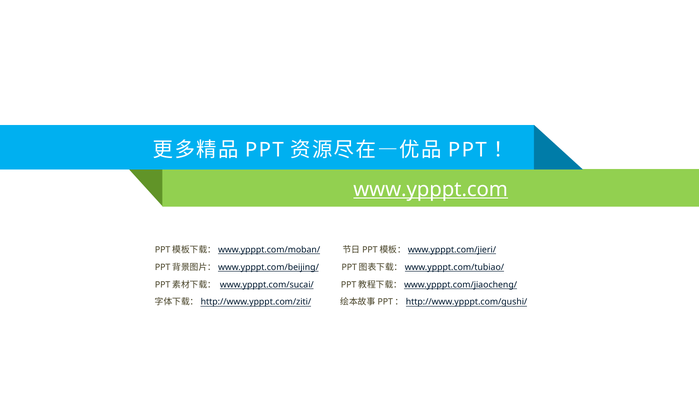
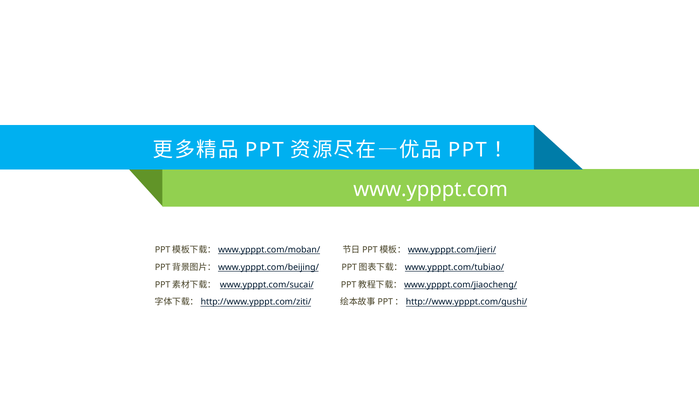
www.ypppt.com underline: present -> none
